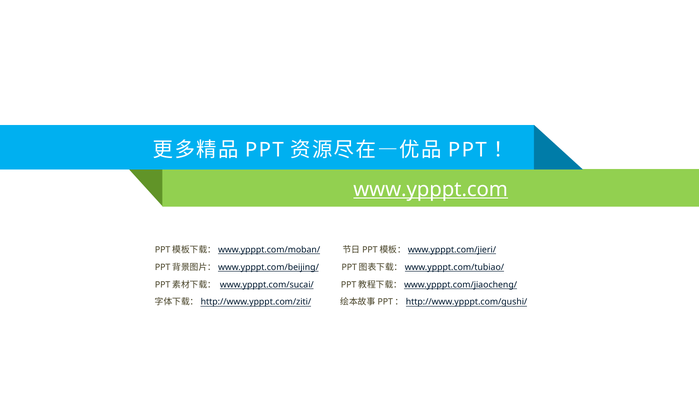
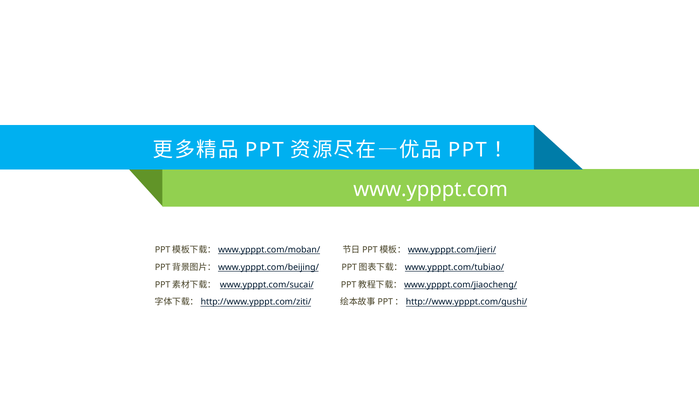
www.ypppt.com underline: present -> none
